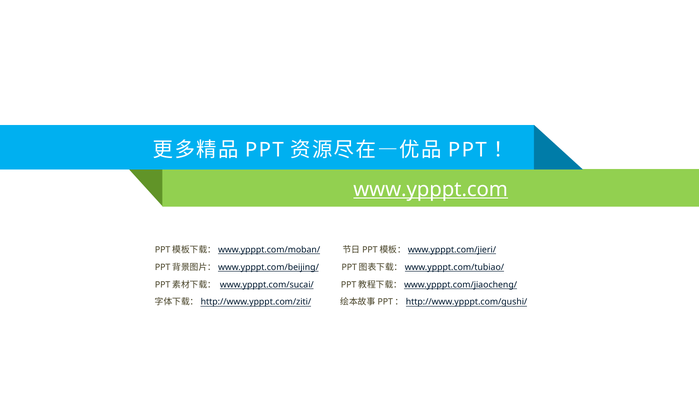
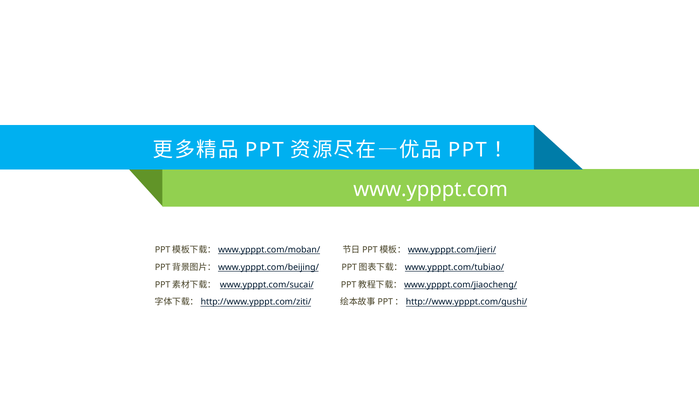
www.ypppt.com underline: present -> none
